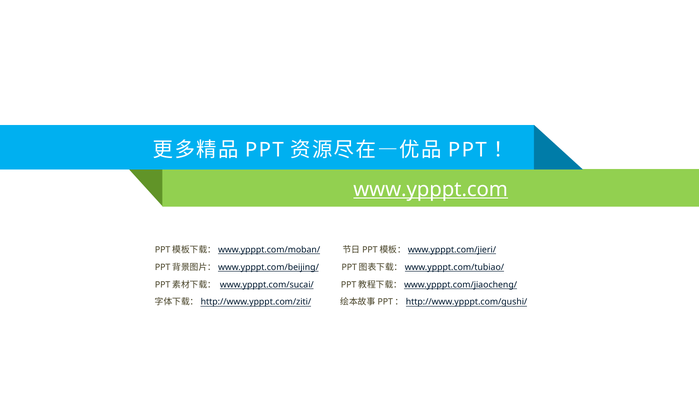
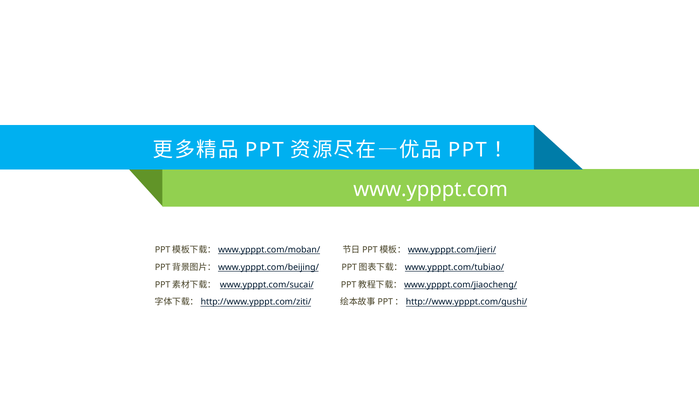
www.ypppt.com underline: present -> none
